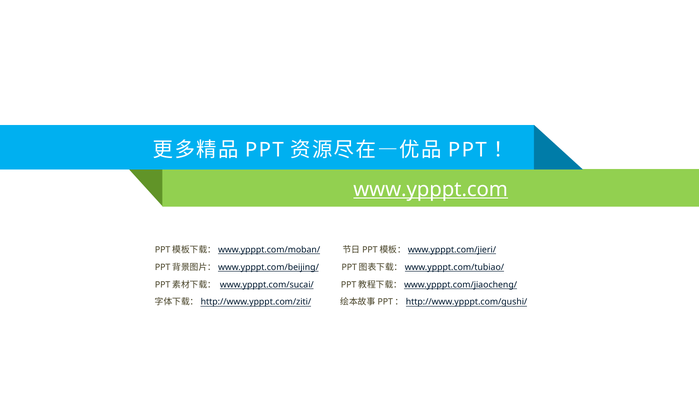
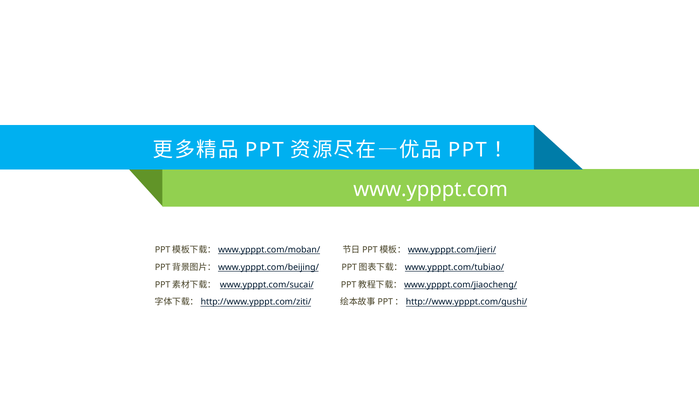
www.ypppt.com underline: present -> none
